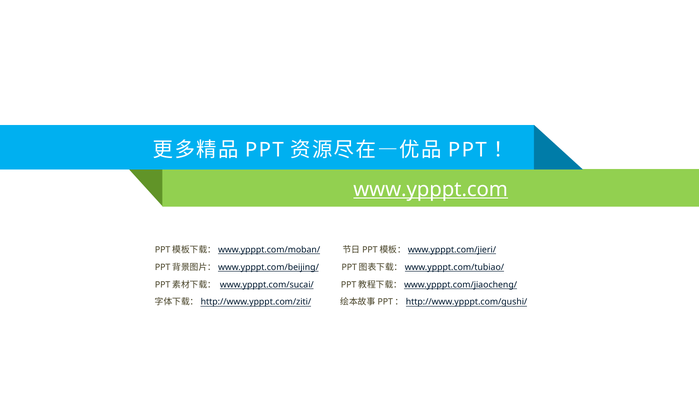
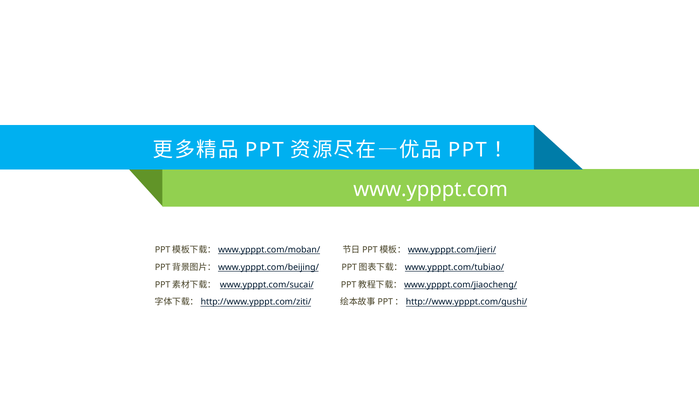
www.ypppt.com underline: present -> none
